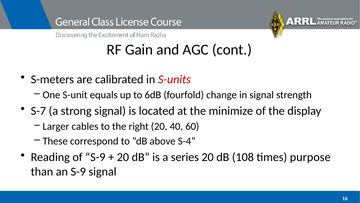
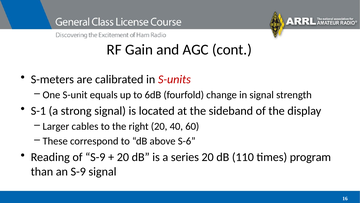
S-7: S-7 -> S-1
minimize: minimize -> sideband
S-4: S-4 -> S-6
108: 108 -> 110
purpose: purpose -> program
